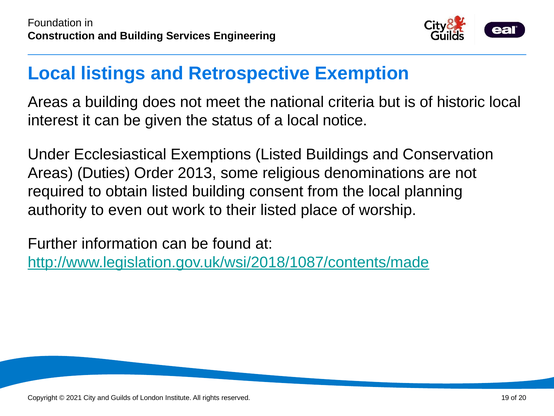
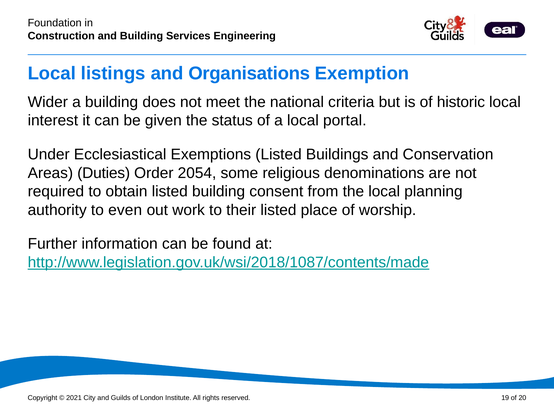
Retrospective: Retrospective -> Organisations
Areas at (48, 102): Areas -> Wider
notice: notice -> portal
2013: 2013 -> 2054
